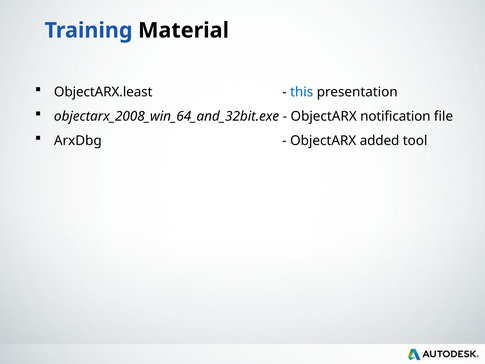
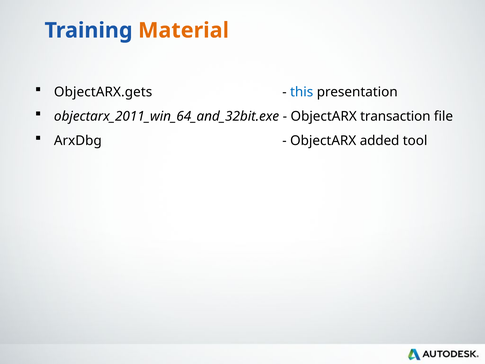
Material colour: black -> orange
ObjectARX.least: ObjectARX.least -> ObjectARX.gets
objectarx_2008_win_64_and_32bit.exe: objectarx_2008_win_64_and_32bit.exe -> objectarx_2011_win_64_and_32bit.exe
notification: notification -> transaction
